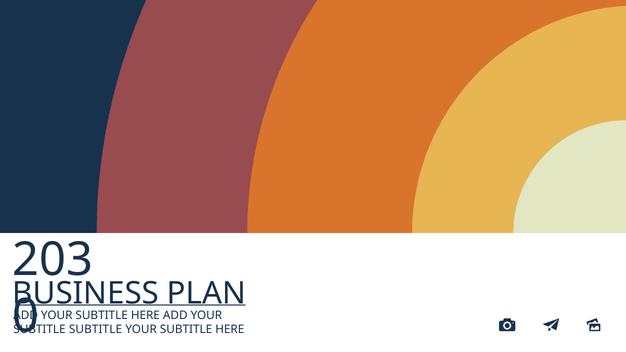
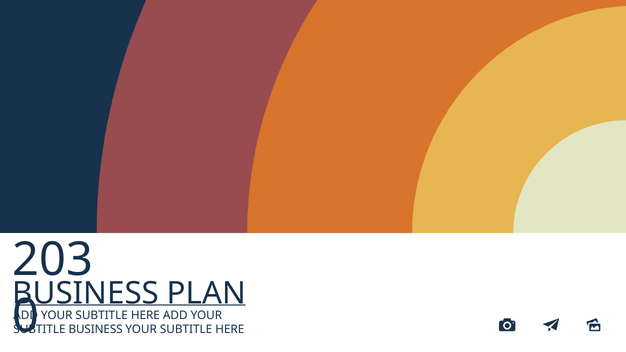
SUBTITLE at (95, 330): SUBTITLE -> BUSINESS
